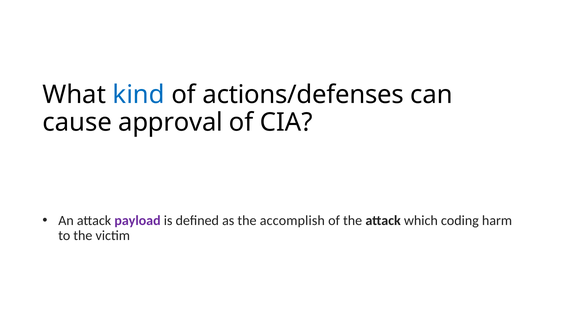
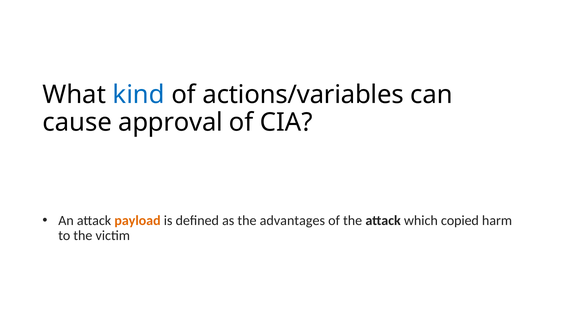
actions/defenses: actions/defenses -> actions/variables
payload colour: purple -> orange
accomplish: accomplish -> advantages
coding: coding -> copied
